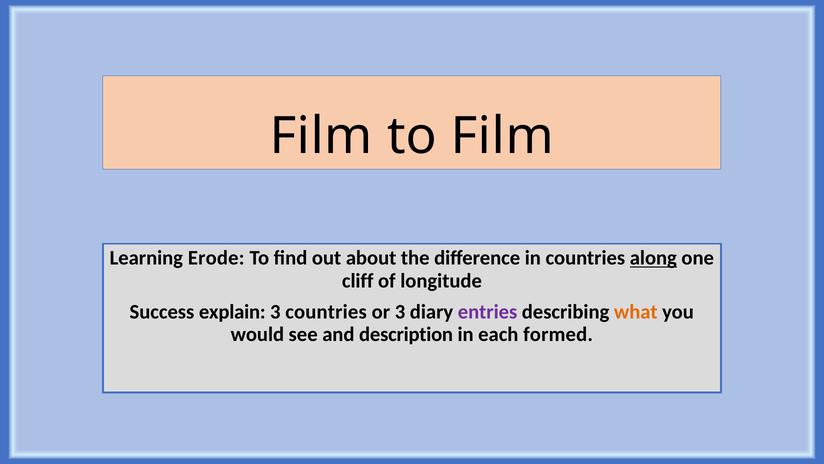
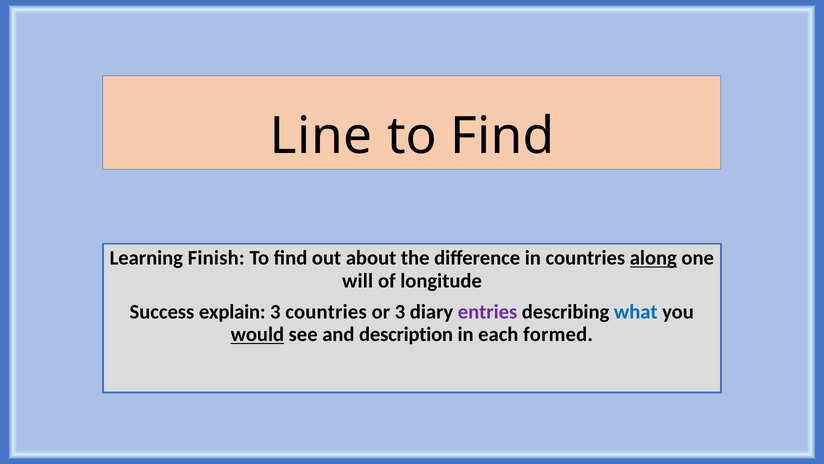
Film at (321, 136): Film -> Line
Film at (502, 136): Film -> Find
Erode: Erode -> Finish
cliff: cliff -> will
what colour: orange -> blue
would underline: none -> present
